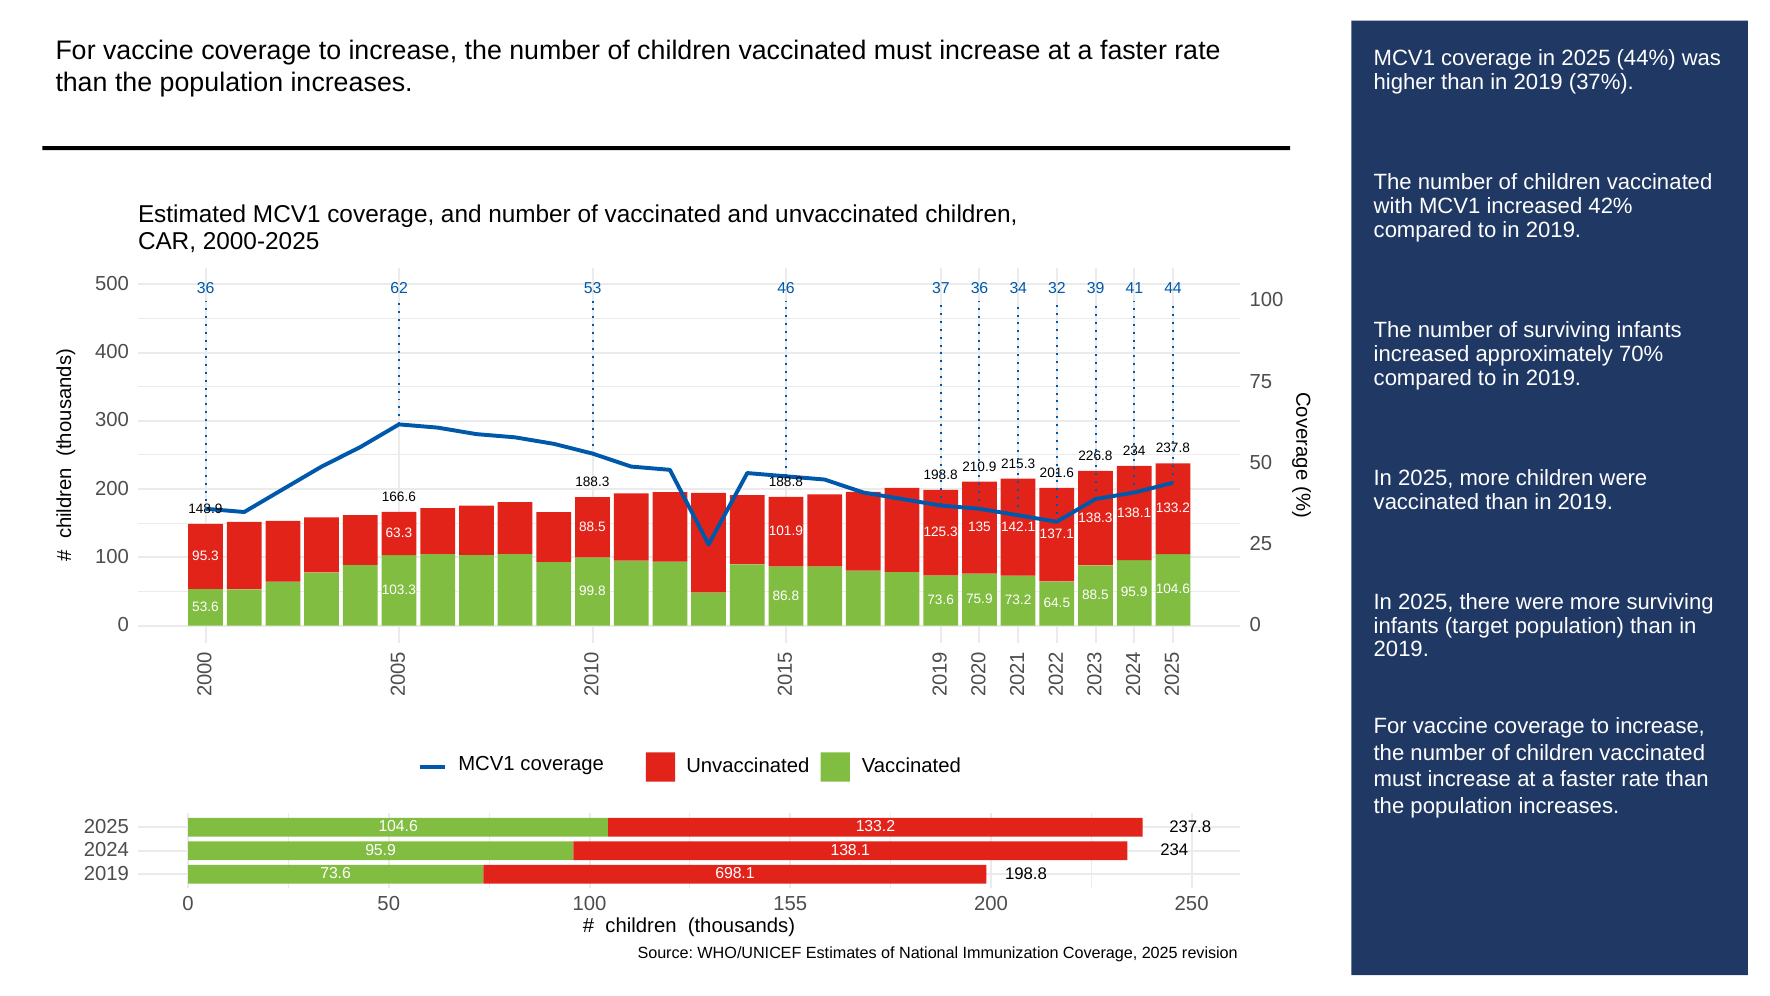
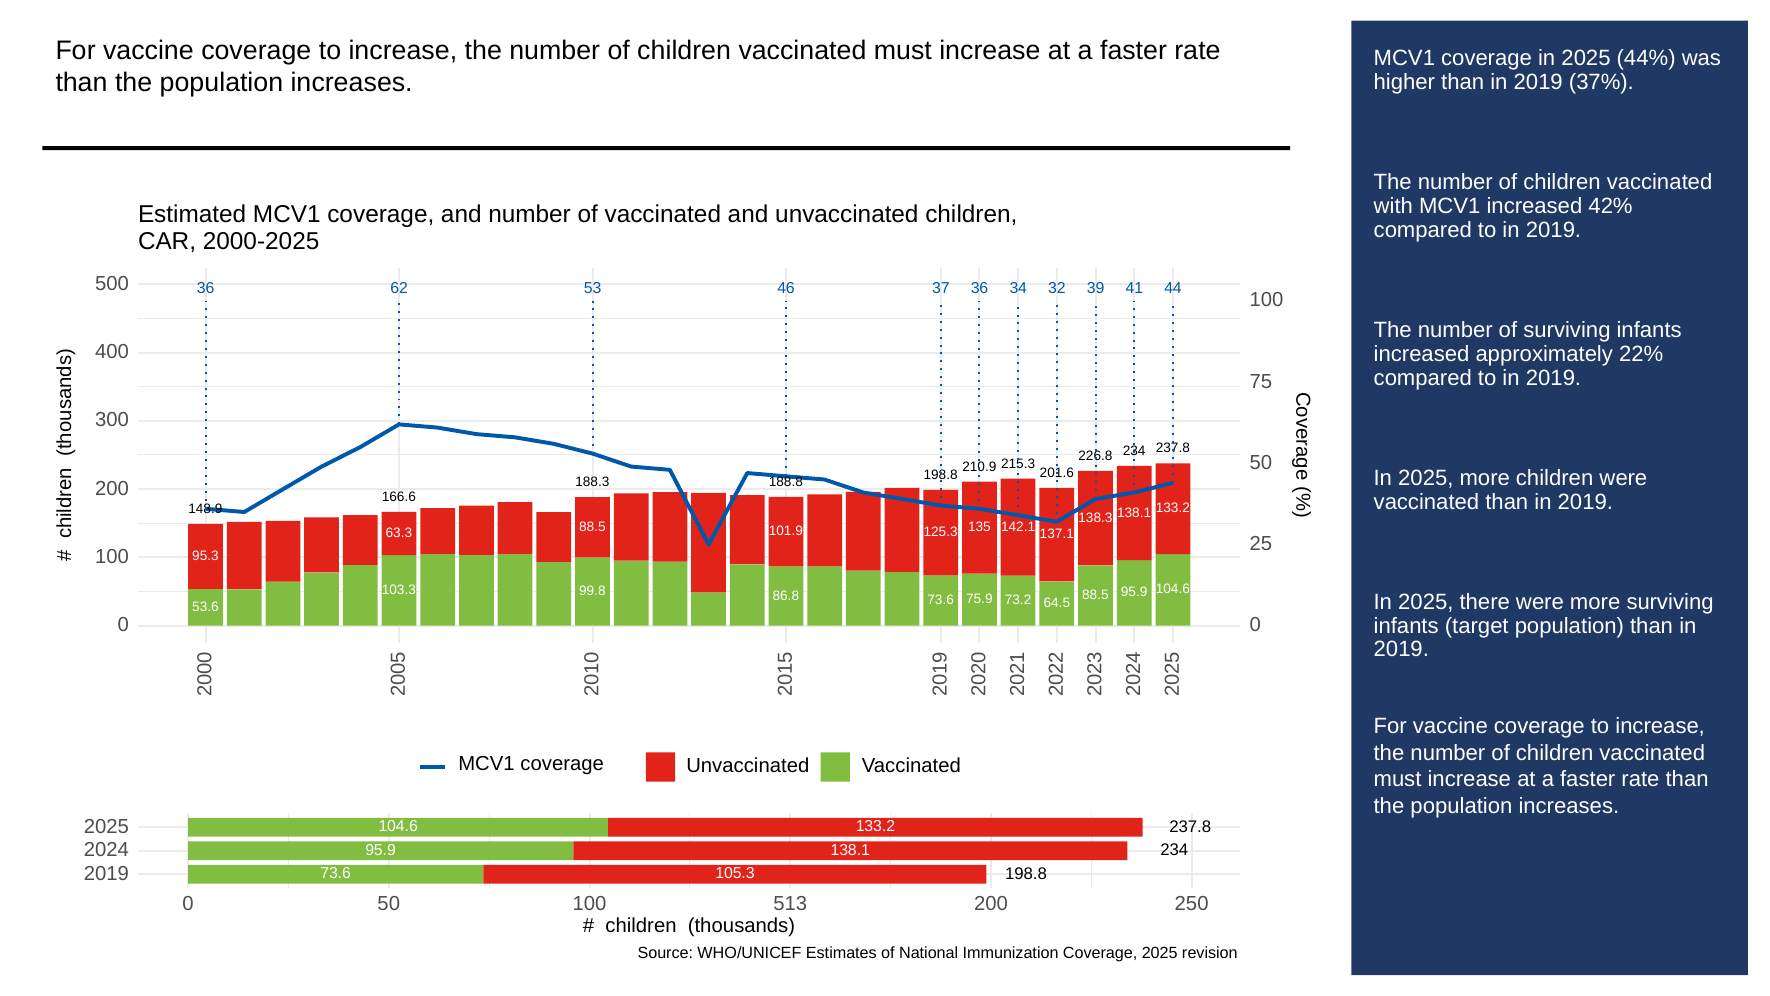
70%: 70% -> 22%
698.1: 698.1 -> 105.3
155: 155 -> 513
